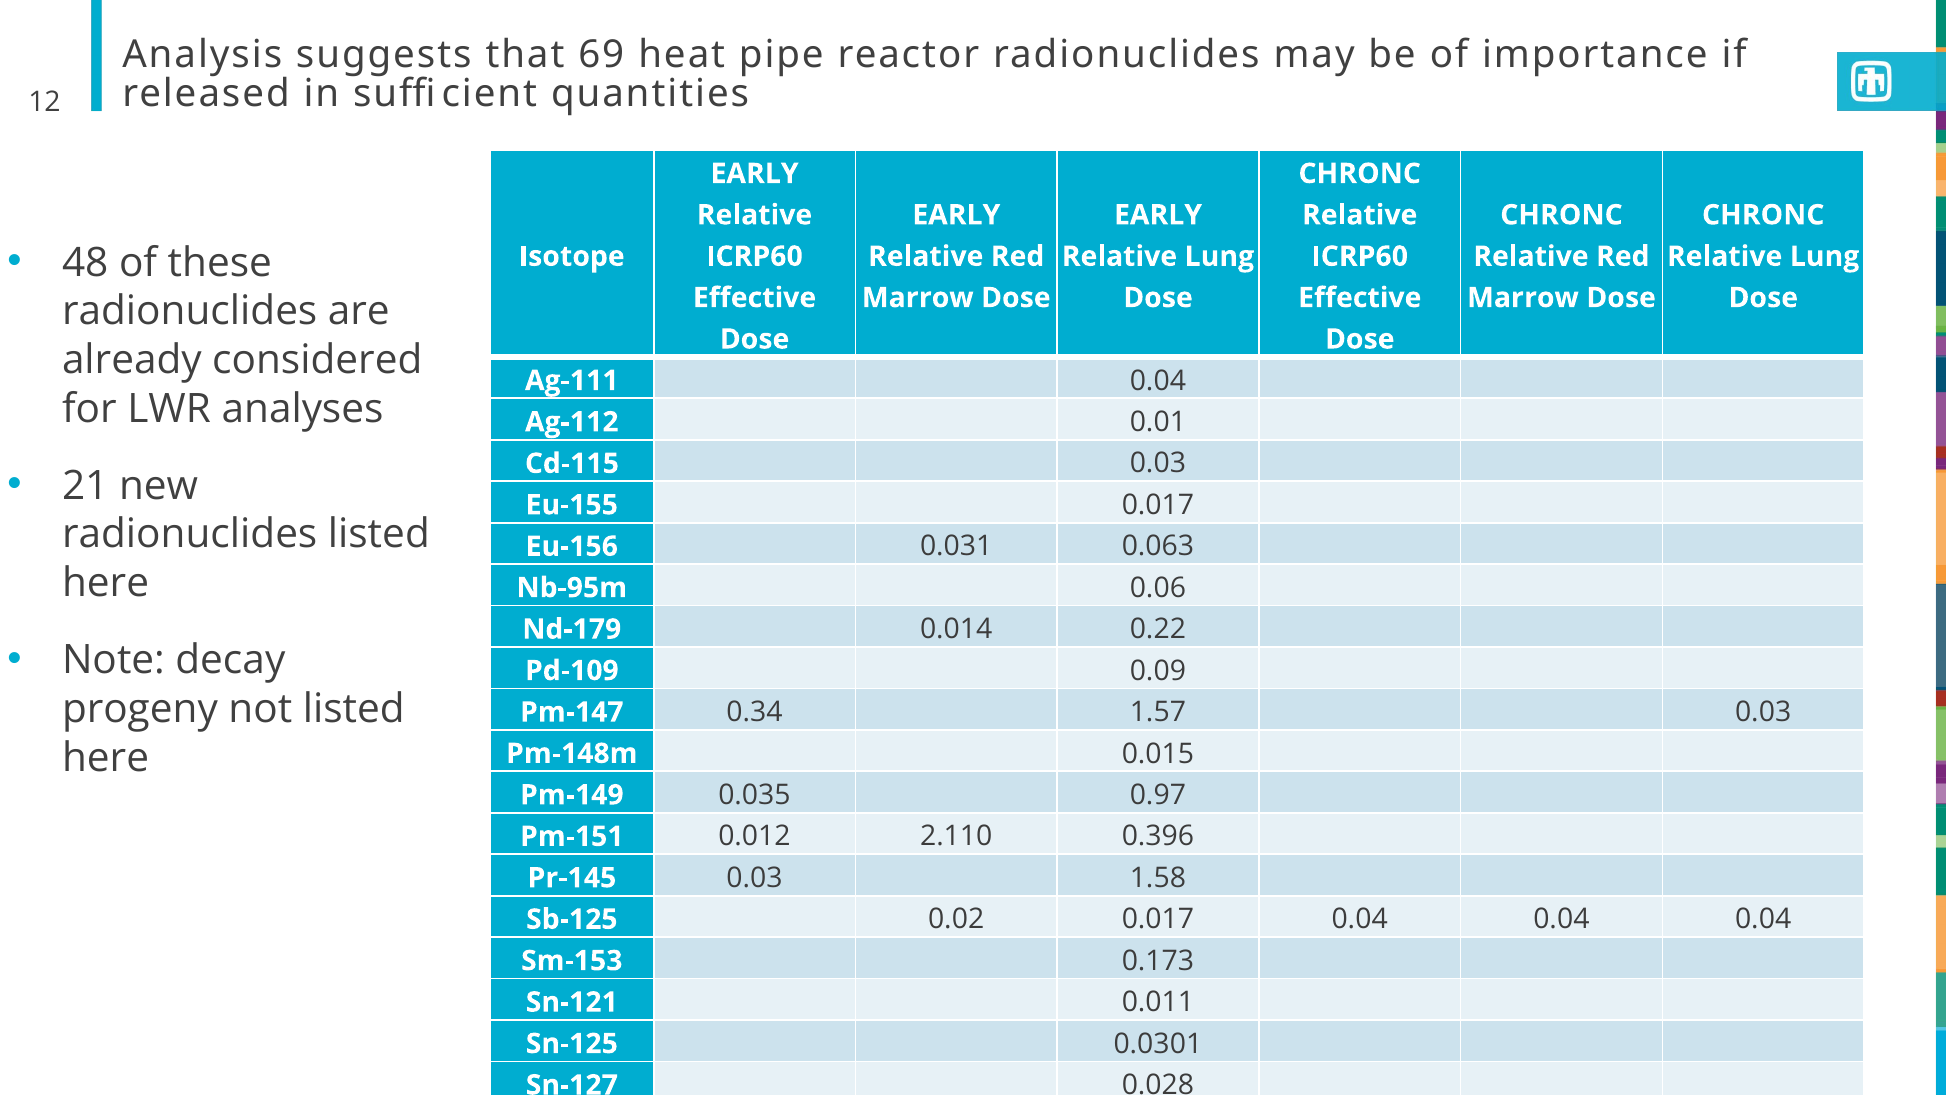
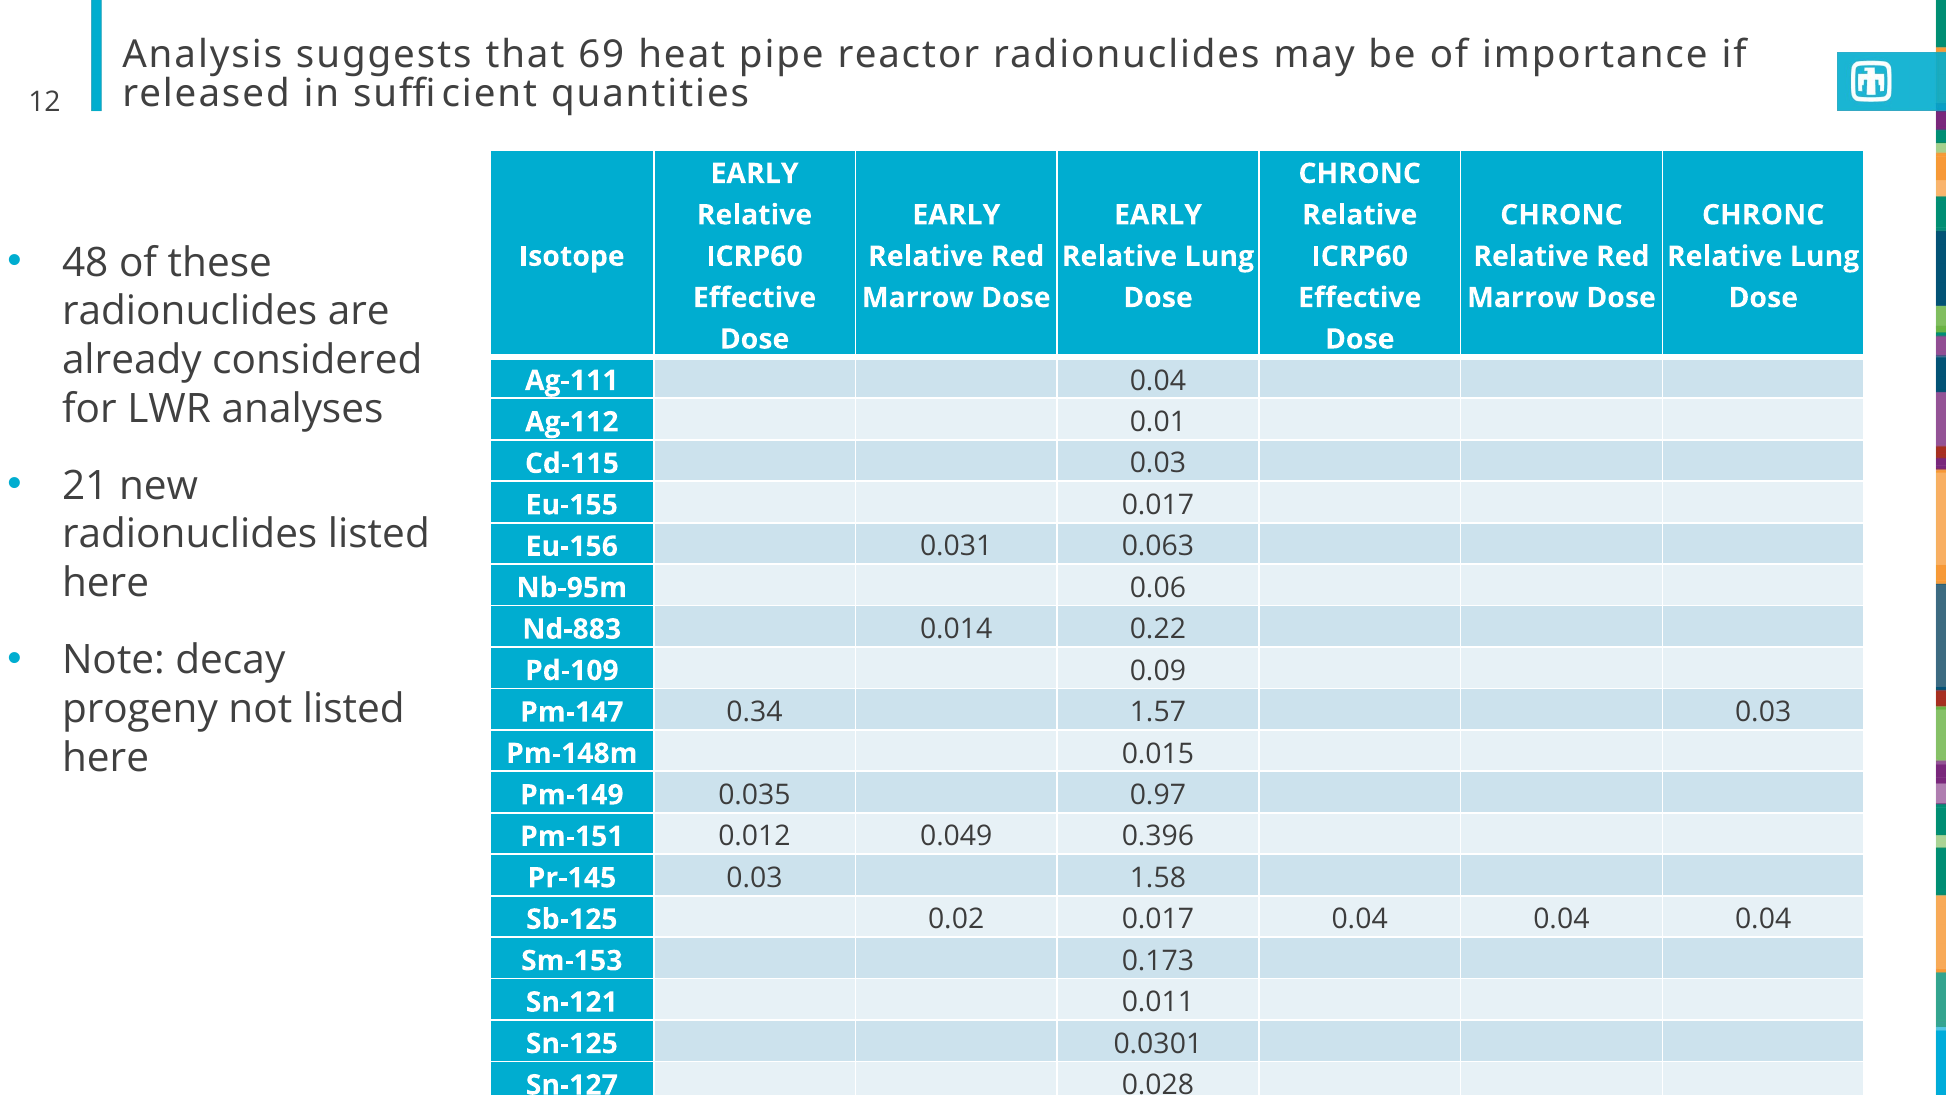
Nd-179: Nd-179 -> Nd-883
2.110: 2.110 -> 0.049
